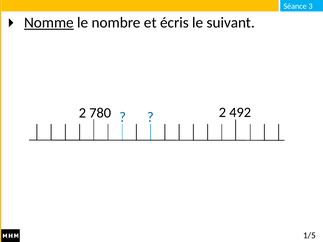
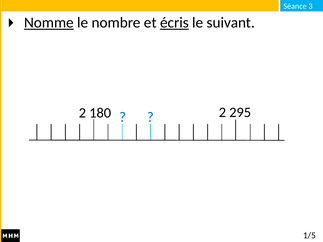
écris underline: none -> present
780: 780 -> 180
492: 492 -> 295
